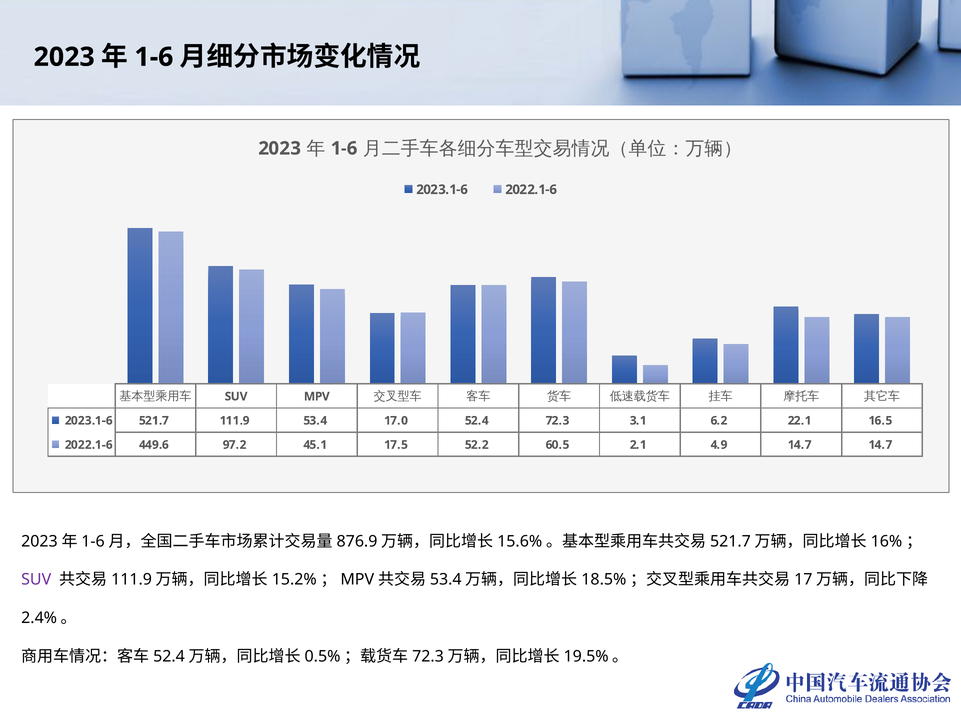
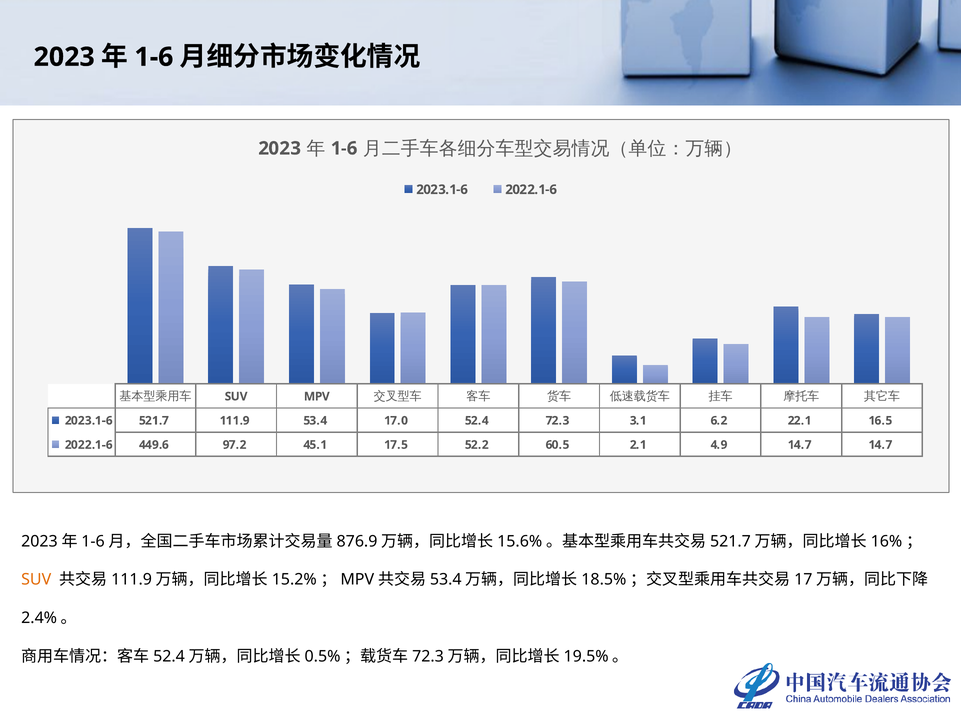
SUV at (36, 579) colour: purple -> orange
